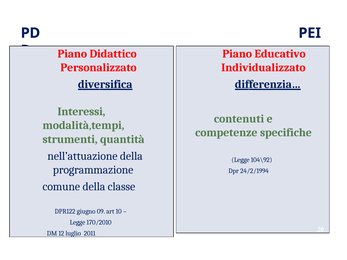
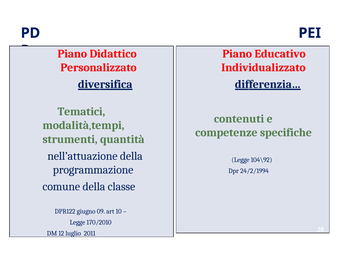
Interessi: Interessi -> Tematici
